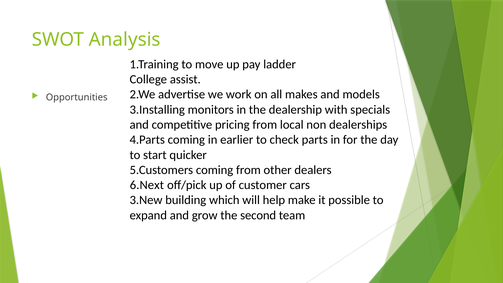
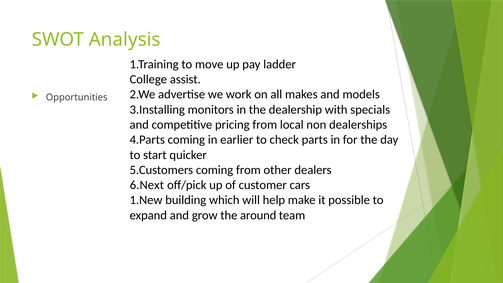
3.New: 3.New -> 1.New
second: second -> around
